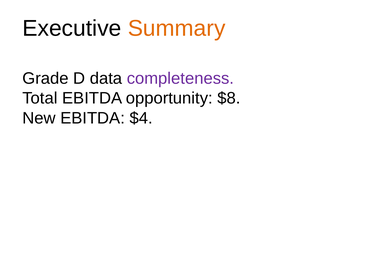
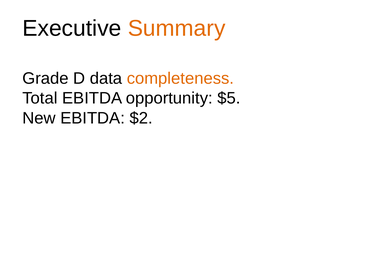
completeness colour: purple -> orange
$8: $8 -> $5
$4: $4 -> $2
